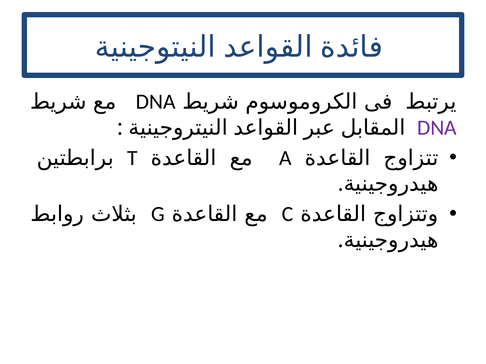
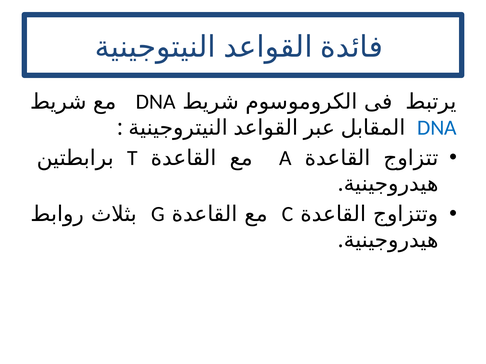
DNA at (437, 128) colour: purple -> blue
